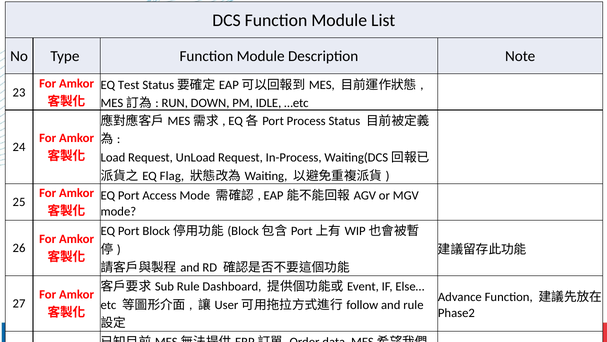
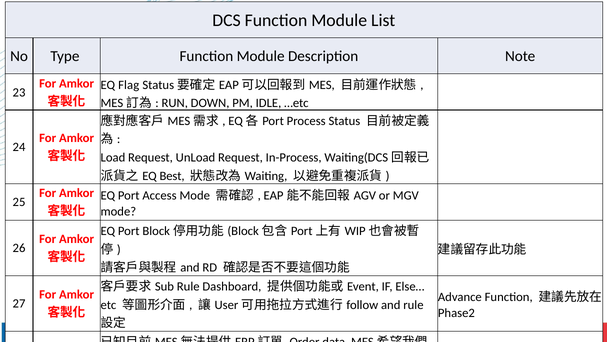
Test: Test -> Flag
Flag: Flag -> Best
